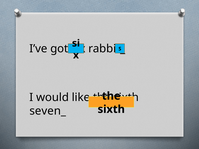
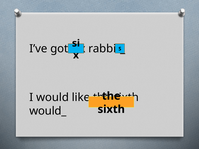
seven_: seven_ -> would_
